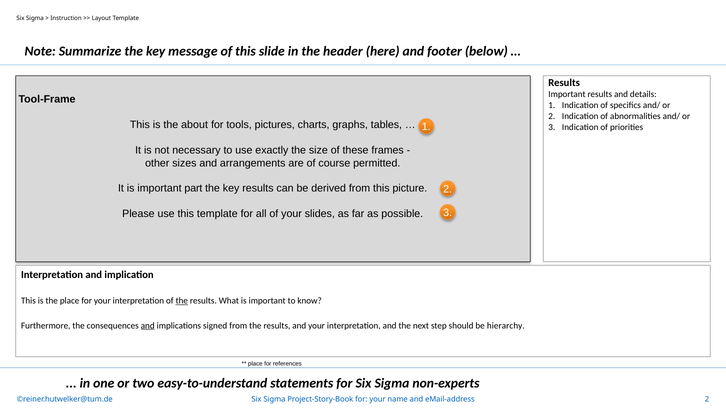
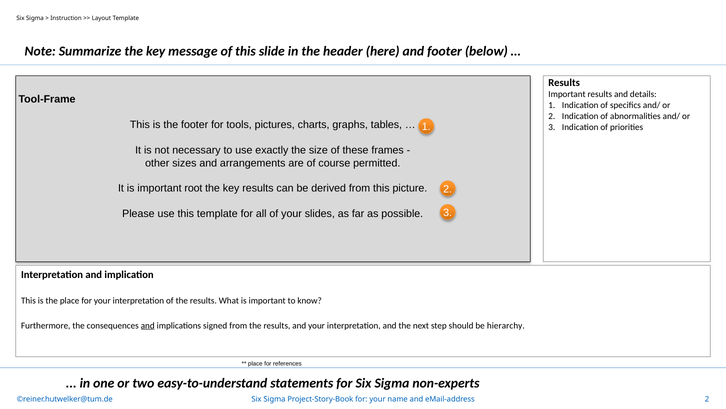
the about: about -> footer
part: part -> root
the at (182, 300) underline: present -> none
